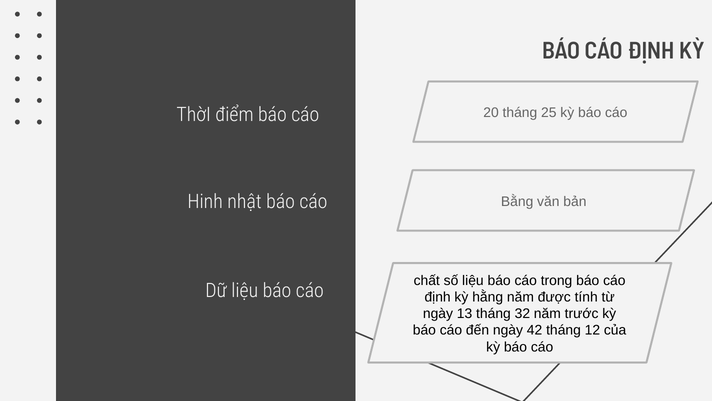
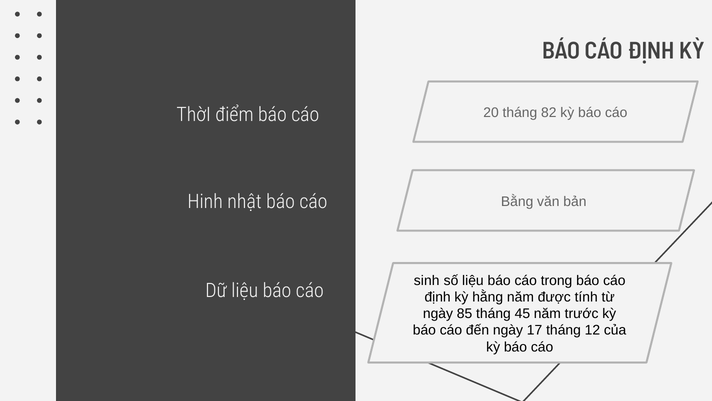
25: 25 -> 82
chất: chất -> sinh
13: 13 -> 85
32: 32 -> 45
42: 42 -> 17
